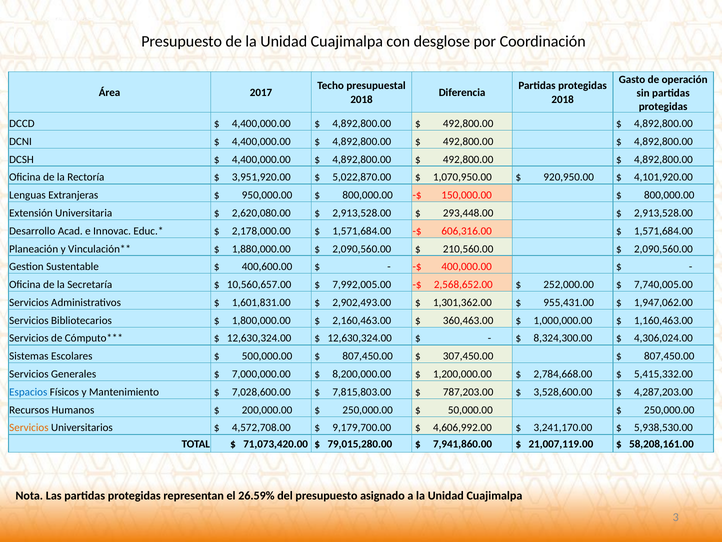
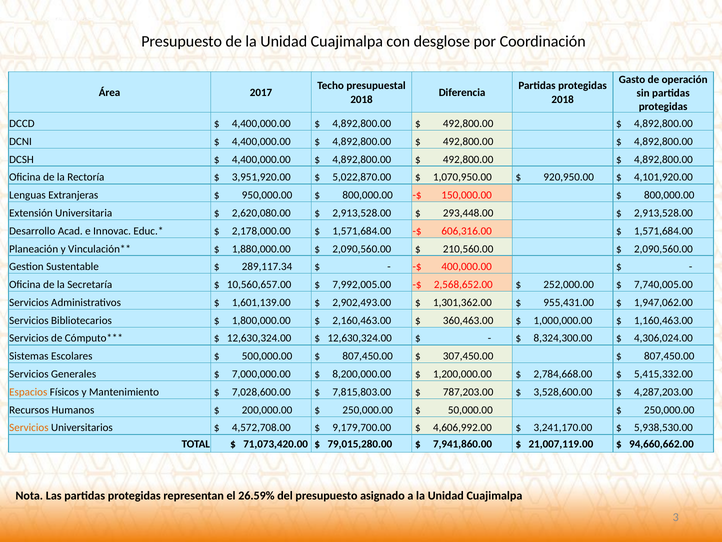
400,600.00: 400,600.00 -> 289,117.34
1,601,831.00: 1,601,831.00 -> 1,601,139.00
Espacios colour: blue -> orange
58,208,161.00: 58,208,161.00 -> 94,660,662.00
